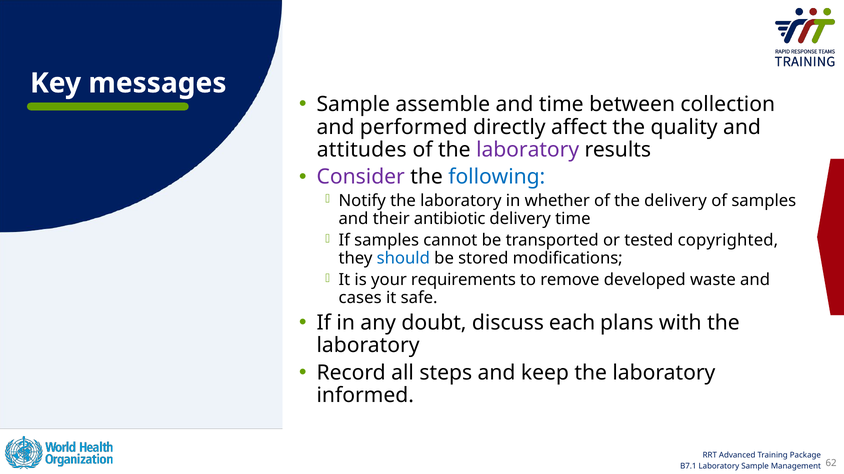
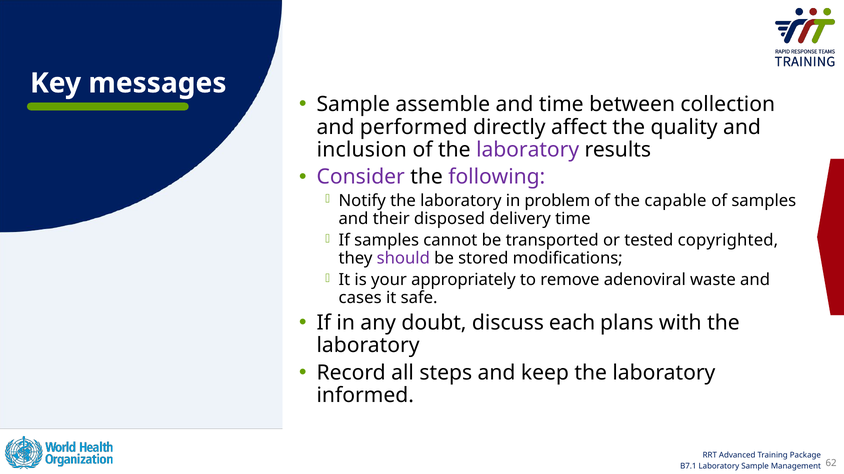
attitudes: attitudes -> inclusion
following colour: blue -> purple
whether: whether -> problem
the delivery: delivery -> capable
antibiotic: antibiotic -> disposed
should colour: blue -> purple
requirements: requirements -> appropriately
developed: developed -> adenoviral
